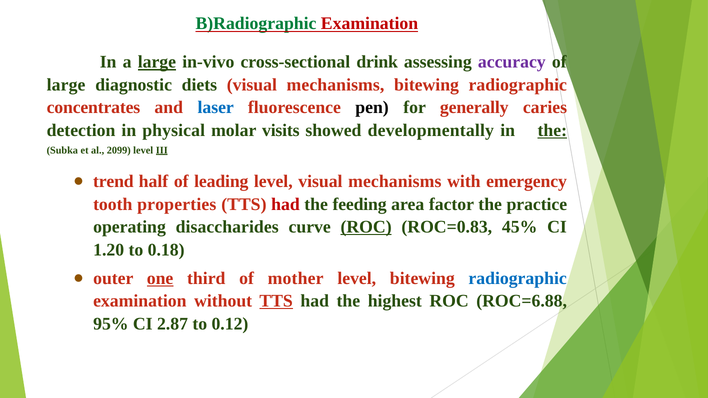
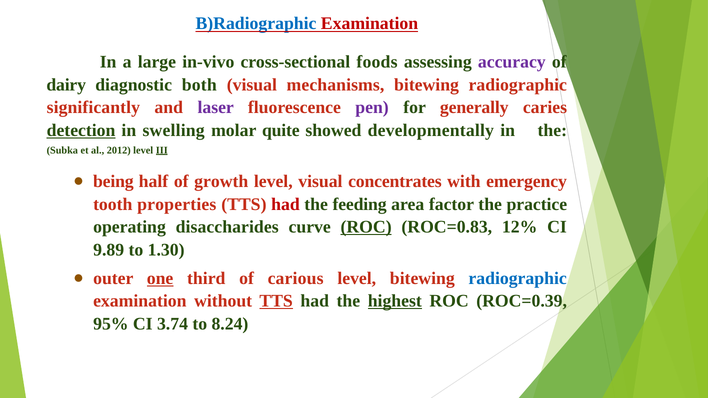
B)Radiographic colour: green -> blue
large at (157, 62) underline: present -> none
drink: drink -> foods
large at (66, 85): large -> dairy
diets: diets -> both
concentrates: concentrates -> significantly
laser colour: blue -> purple
pen colour: black -> purple
detection underline: none -> present
physical: physical -> swelling
visits: visits -> quite
the at (552, 130) underline: present -> none
2099: 2099 -> 2012
trend: trend -> being
leading: leading -> growth
level visual mechanisms: mechanisms -> concentrates
45%: 45% -> 12%
1.20: 1.20 -> 9.89
0.18: 0.18 -> 1.30
mother: mother -> carious
highest underline: none -> present
ROC=6.88: ROC=6.88 -> ROC=0.39
2.87: 2.87 -> 3.74
0.12: 0.12 -> 8.24
